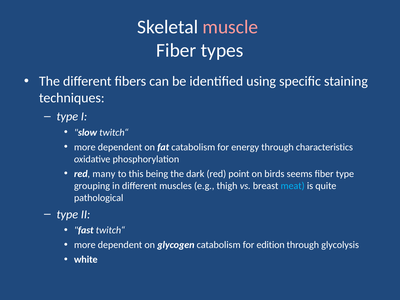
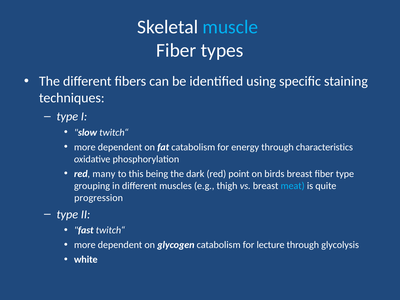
muscle colour: pink -> light blue
birds seems: seems -> breast
pathological: pathological -> progression
edition: edition -> lecture
